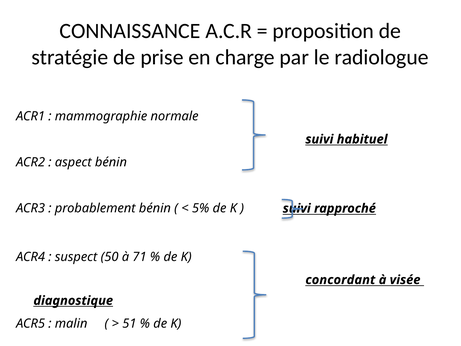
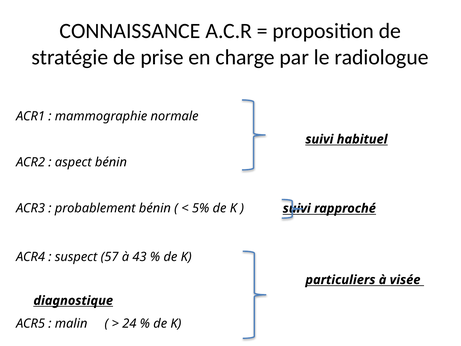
50: 50 -> 57
71: 71 -> 43
concordant: concordant -> particuliers
51: 51 -> 24
